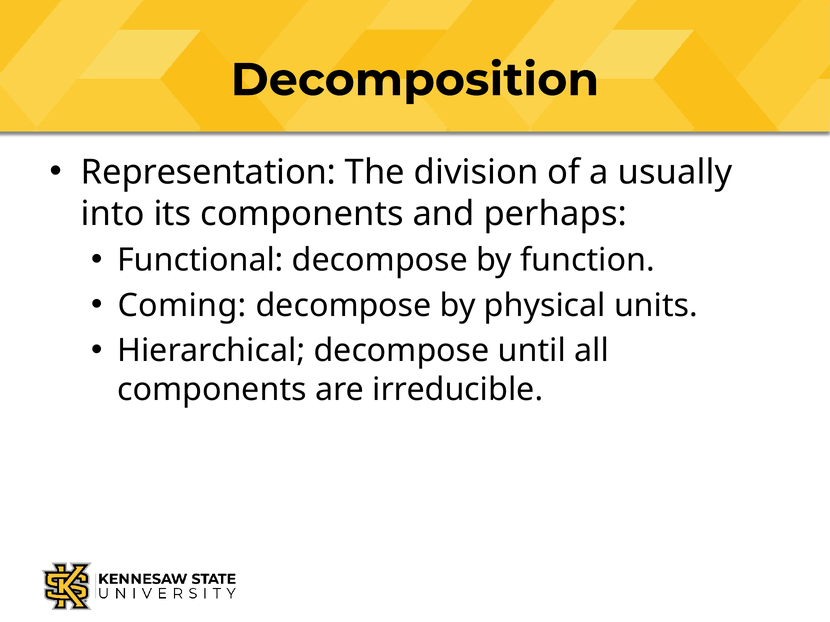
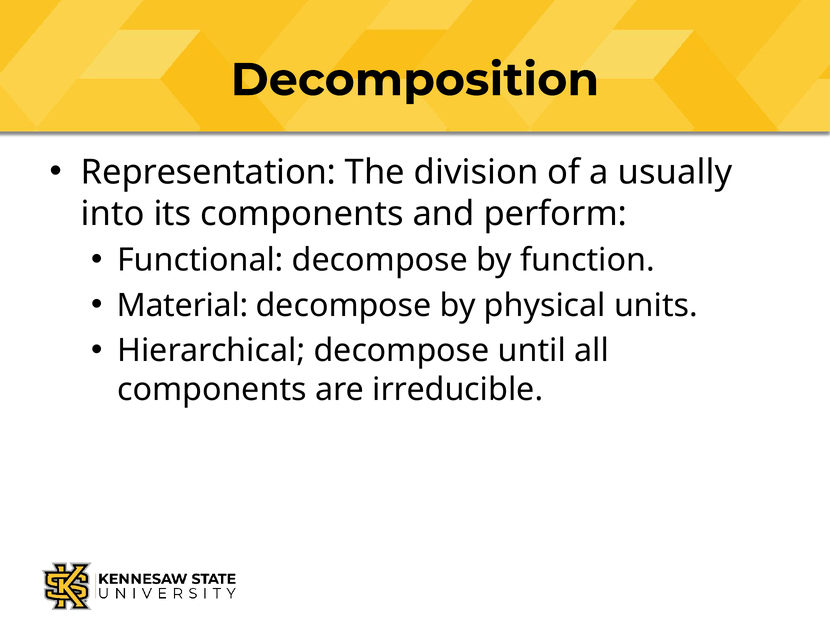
perhaps: perhaps -> perform
Coming: Coming -> Material
